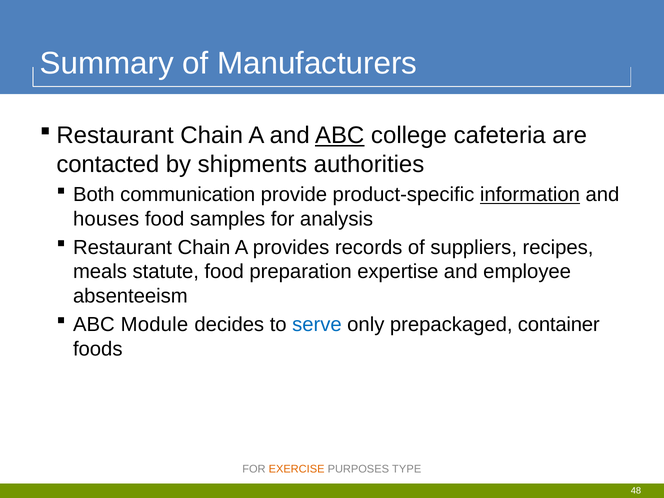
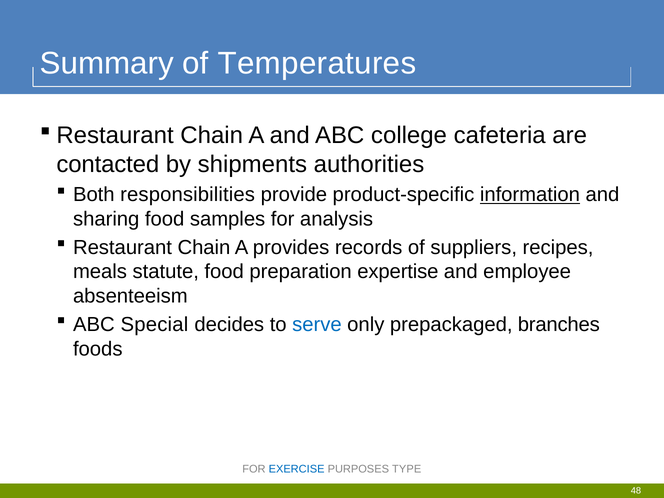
Manufacturers: Manufacturers -> Temperatures
ABC at (340, 136) underline: present -> none
communication: communication -> responsibilities
houses: houses -> sharing
Module: Module -> Special
container: container -> branches
EXERCISE colour: orange -> blue
